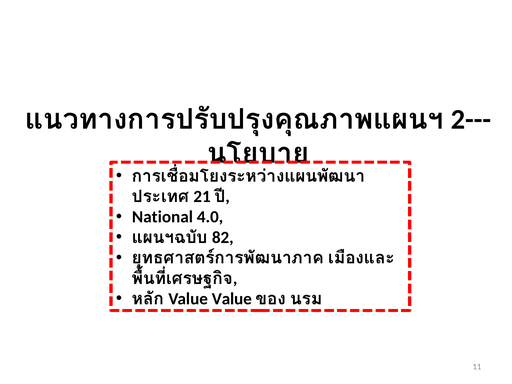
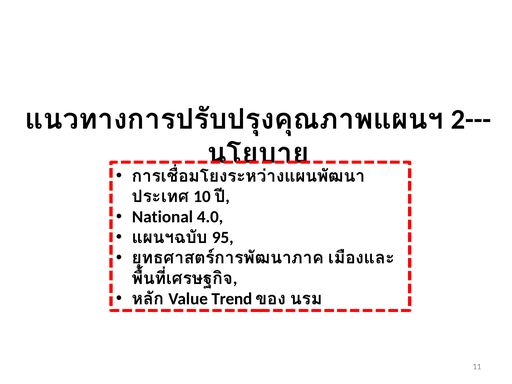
21: 21 -> 10
82: 82 -> 95
Value Value: Value -> Trend
